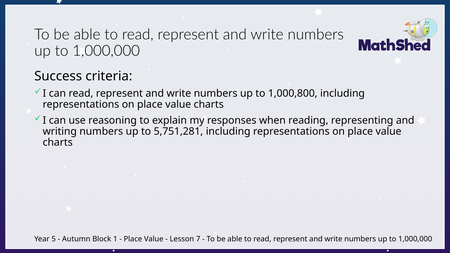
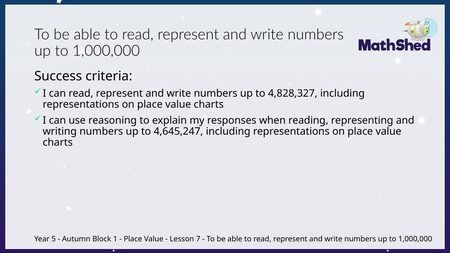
1,000,800: 1,000,800 -> 4,828,327
5,751,281: 5,751,281 -> 4,645,247
